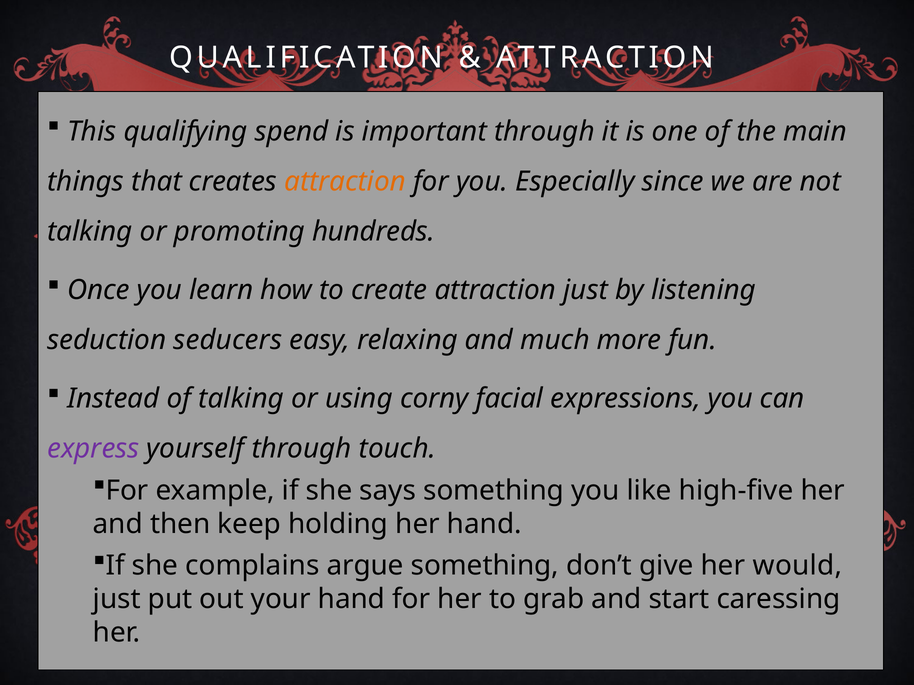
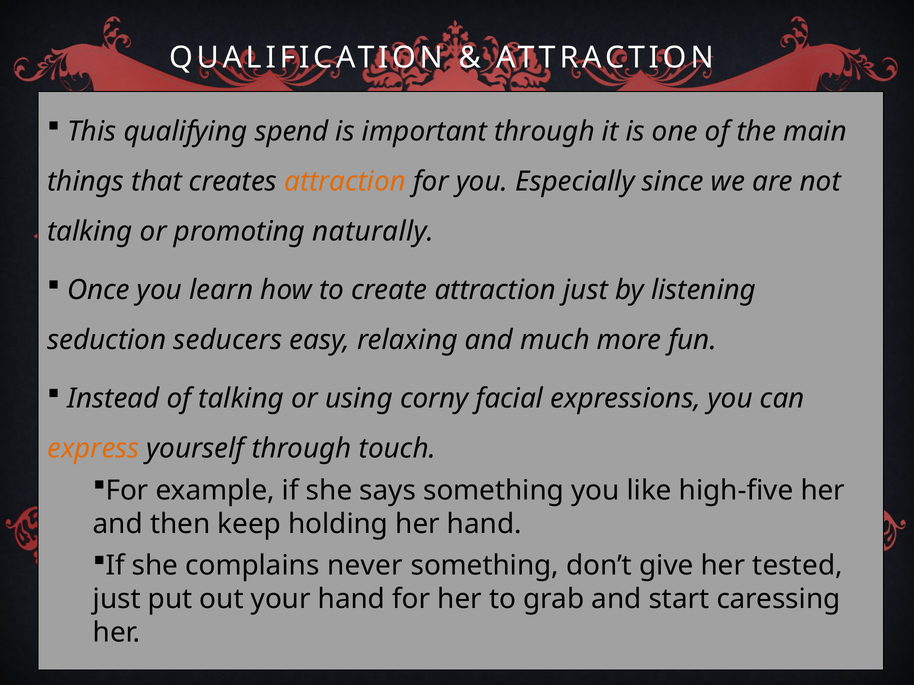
hundreds: hundreds -> naturally
express colour: purple -> orange
argue: argue -> never
would: would -> tested
